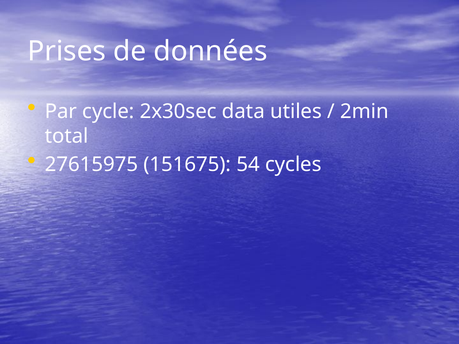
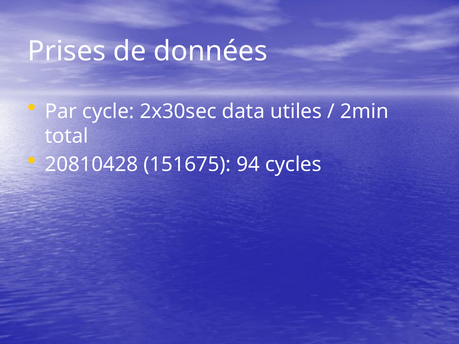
27615975: 27615975 -> 20810428
54: 54 -> 94
